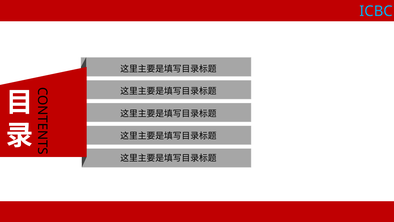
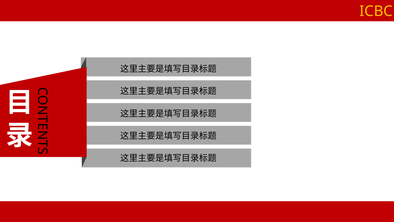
ICBC colour: light blue -> yellow
